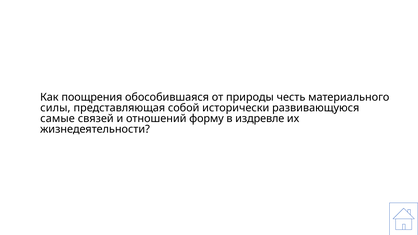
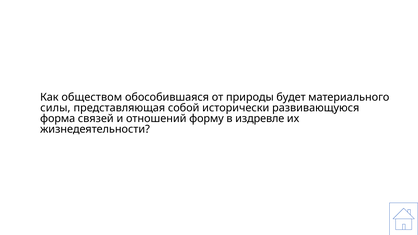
поощрения: поощрения -> обществом
честь: честь -> будет
самые: самые -> форма
